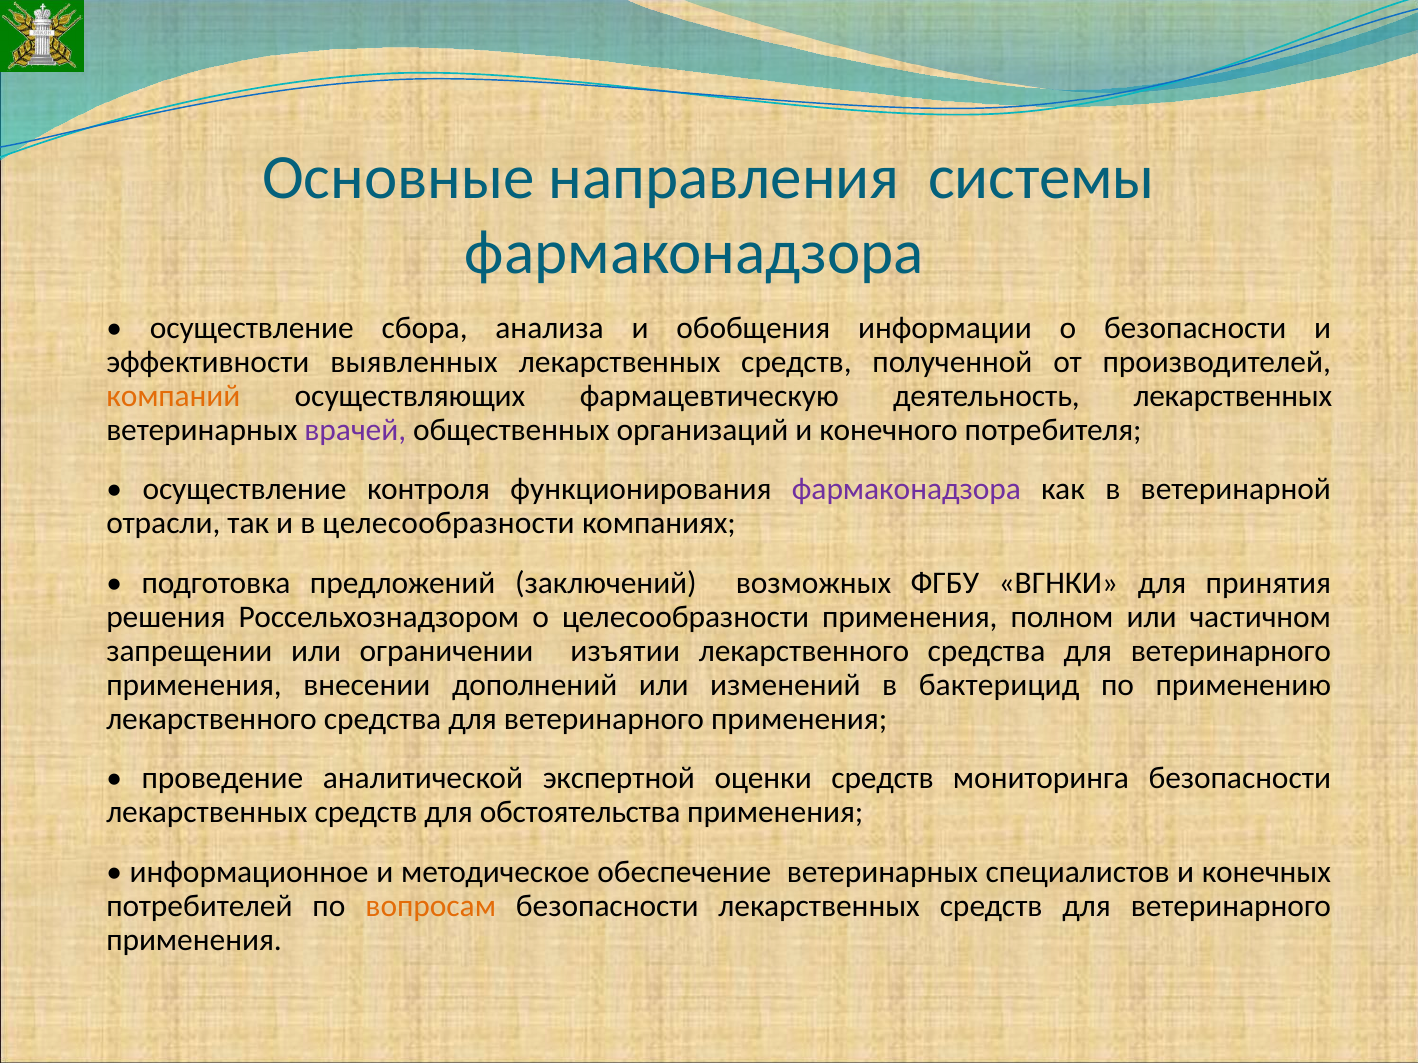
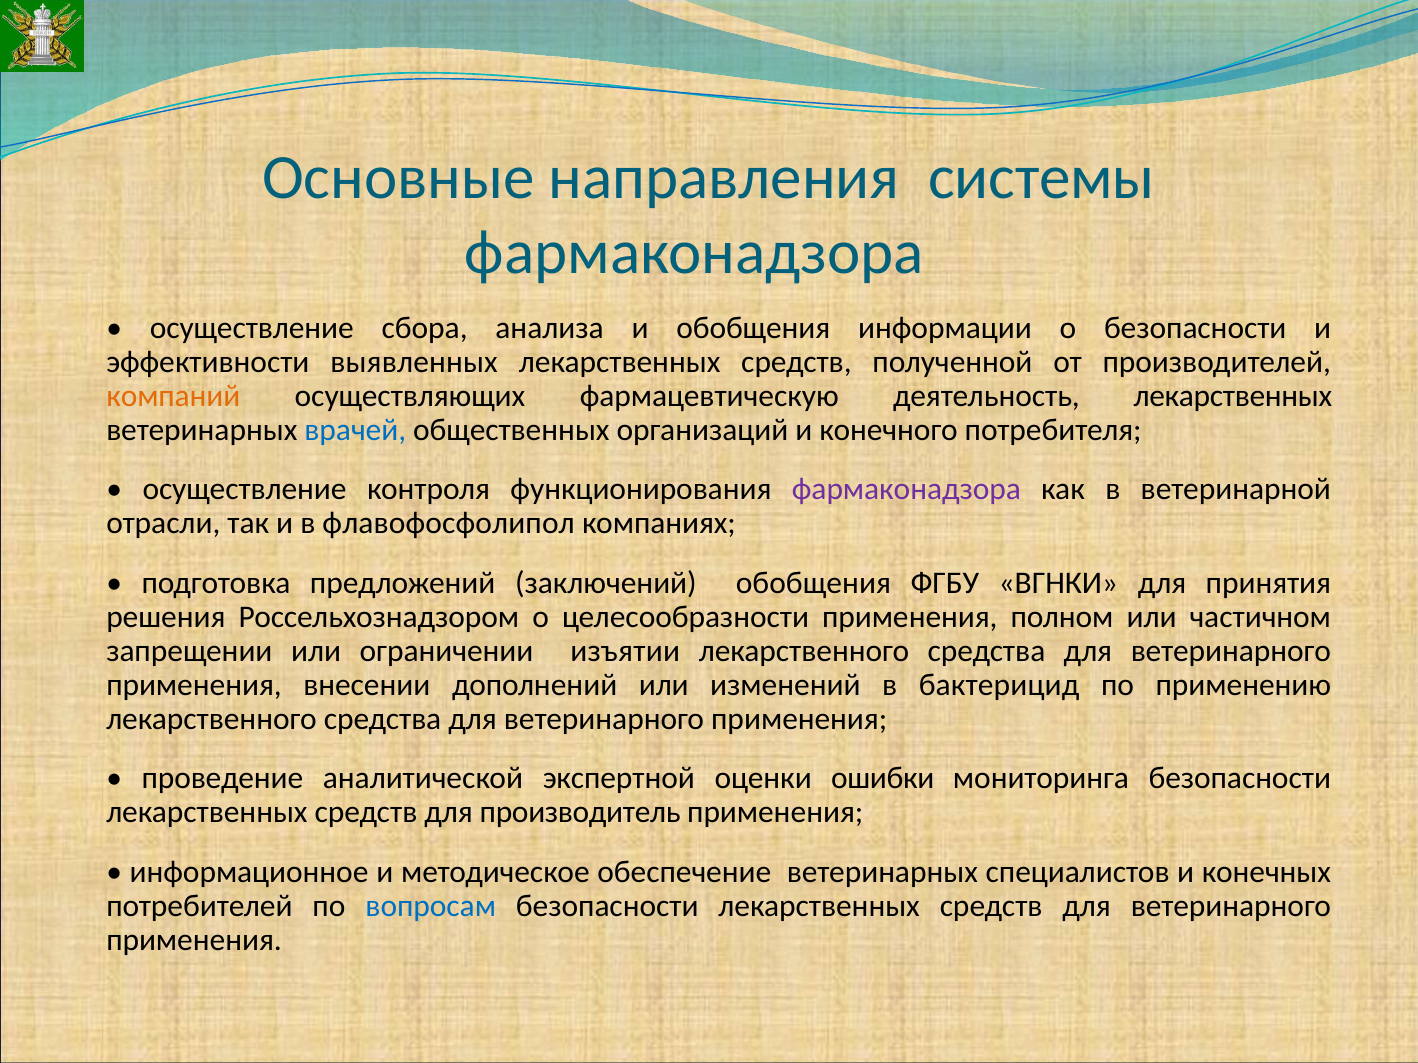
врачей colour: purple -> blue
в целесообразности: целесообразности -> флавофосфолипол
заключений возможных: возможных -> обобщения
оценки средств: средств -> ошибки
обстоятельства: обстоятельства -> производитель
вопросам colour: orange -> blue
